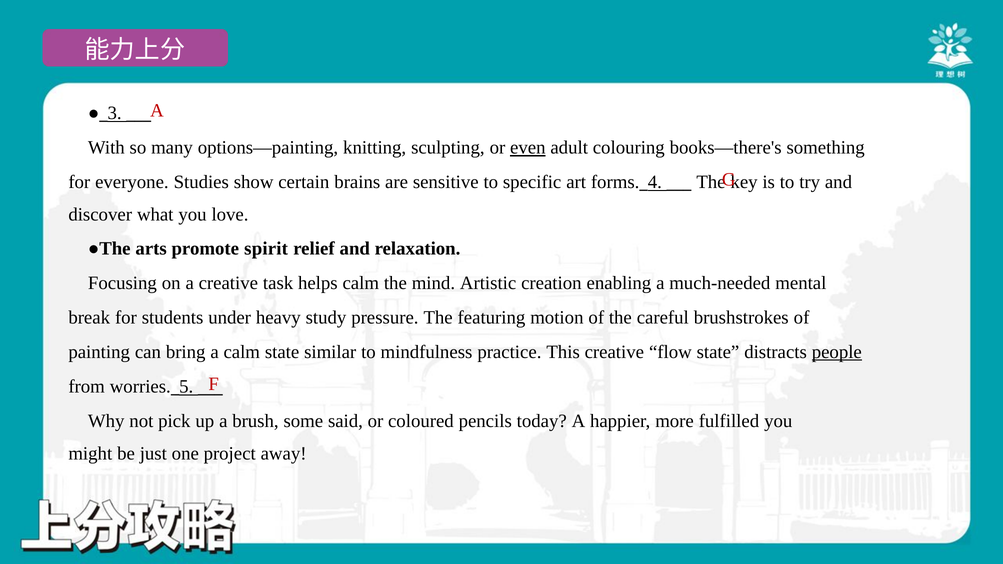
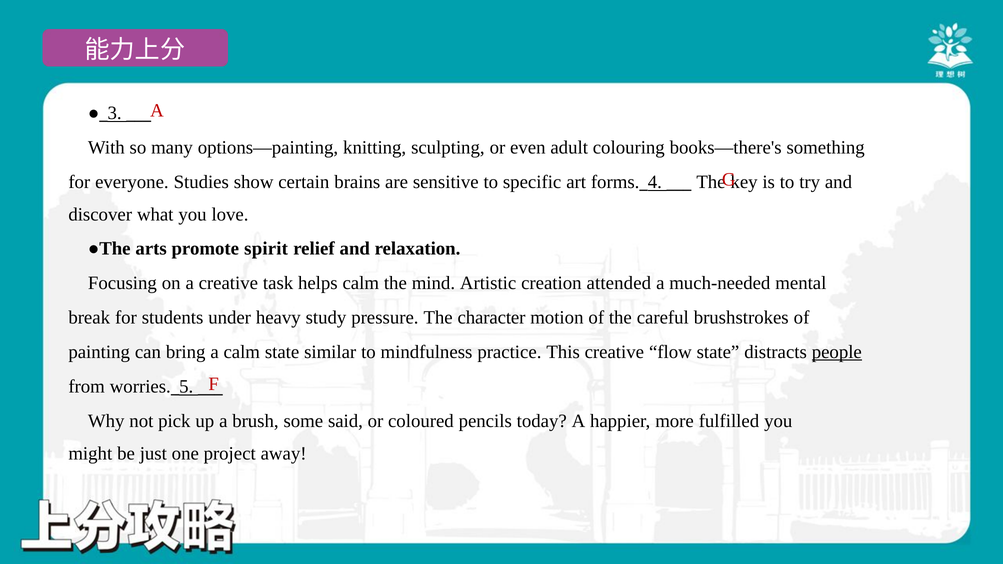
even underline: present -> none
enabling: enabling -> attended
featuring: featuring -> character
